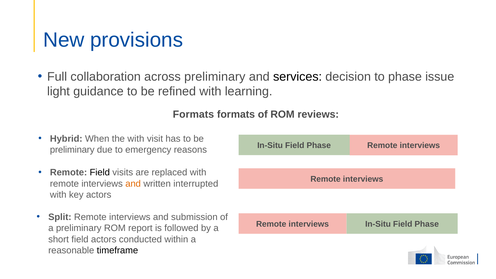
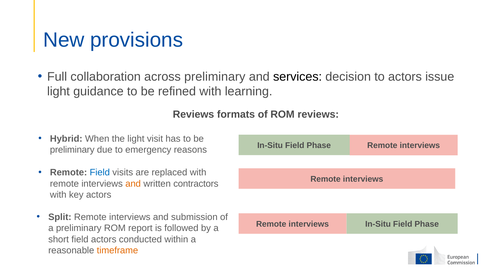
to phase: phase -> actors
Formats at (193, 114): Formats -> Reviews
the with: with -> light
Field at (100, 173) colour: black -> blue
interrupted: interrupted -> contractors
timeframe colour: black -> orange
